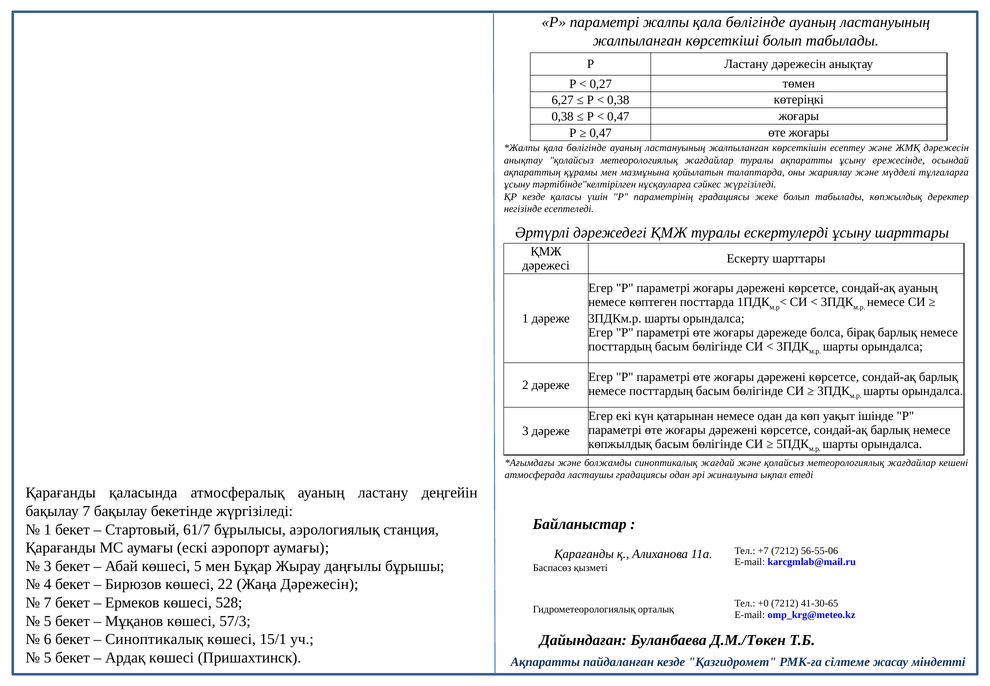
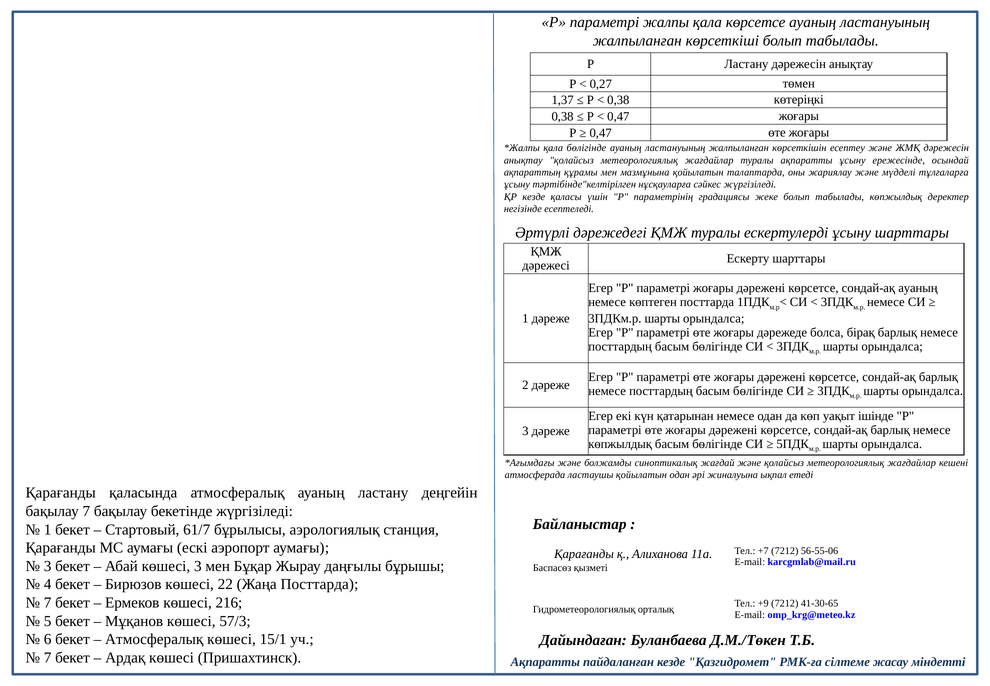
жалпы қала бөлігінде: бөлігінде -> көрсетсе
6,27: 6,27 -> 1,37
ластаушы градациясы: градациясы -> қойылатын
көшесі 5: 5 -> 3
Жаңа Дәрежесін: Дәрежесін -> Посттарда
528: 528 -> 216
+0: +0 -> +9
Синоптикалық at (154, 639): Синоптикалық -> Атмосфералық
5 at (48, 657): 5 -> 7
